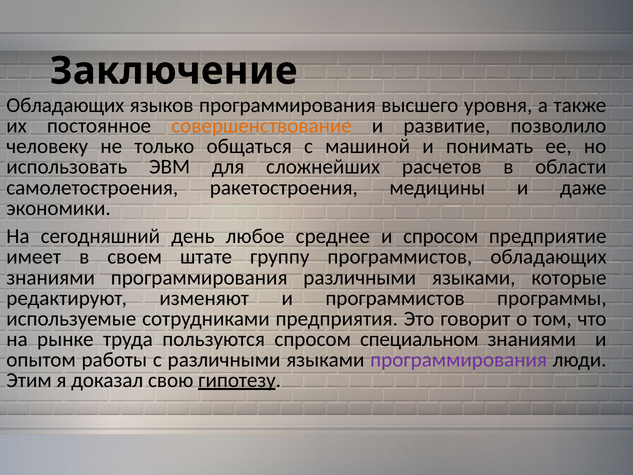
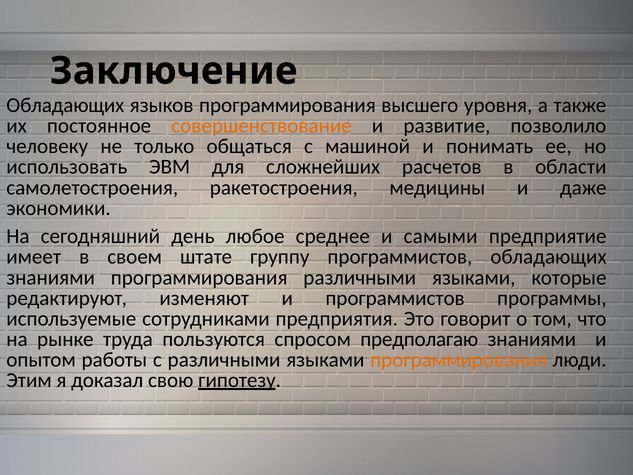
и спросом: спросом -> самыми
специальном: специальном -> предполагаю
программирования at (459, 359) colour: purple -> orange
